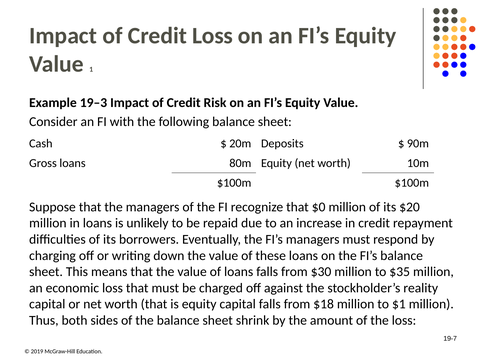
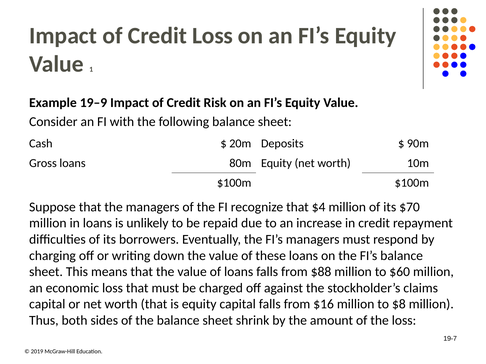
19–3: 19–3 -> 19–9
$0: $0 -> $4
$20: $20 -> $70
$30: $30 -> $88
$35: $35 -> $60
reality: reality -> claims
$18: $18 -> $16
$1: $1 -> $8
